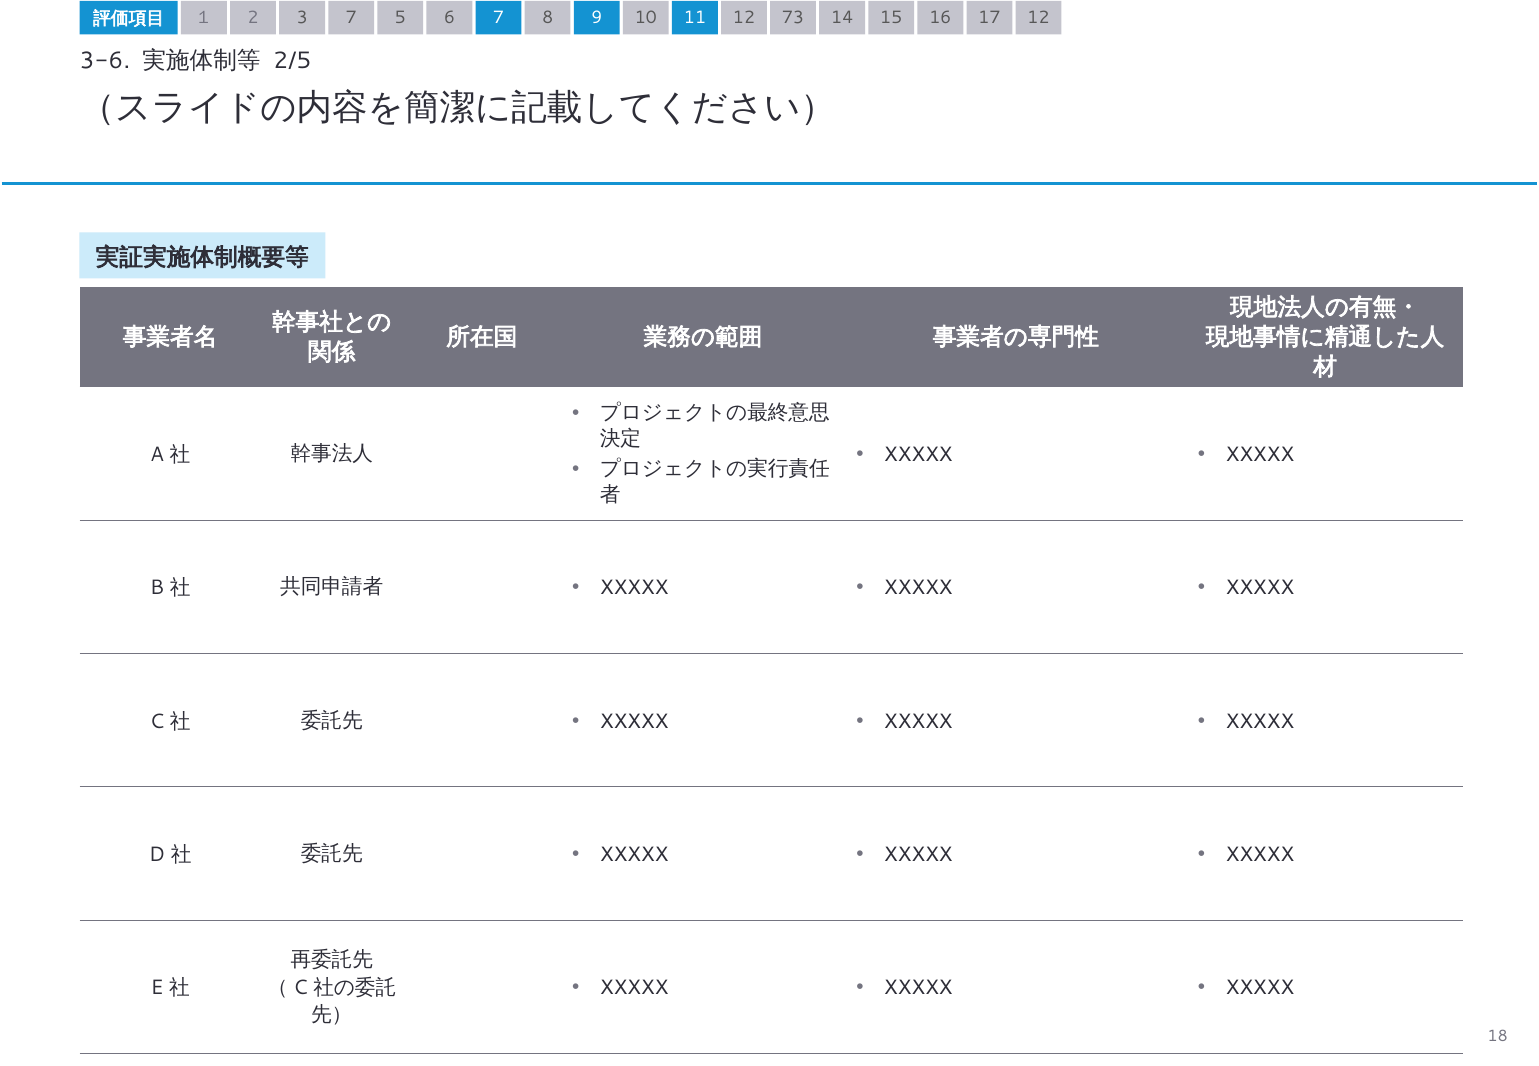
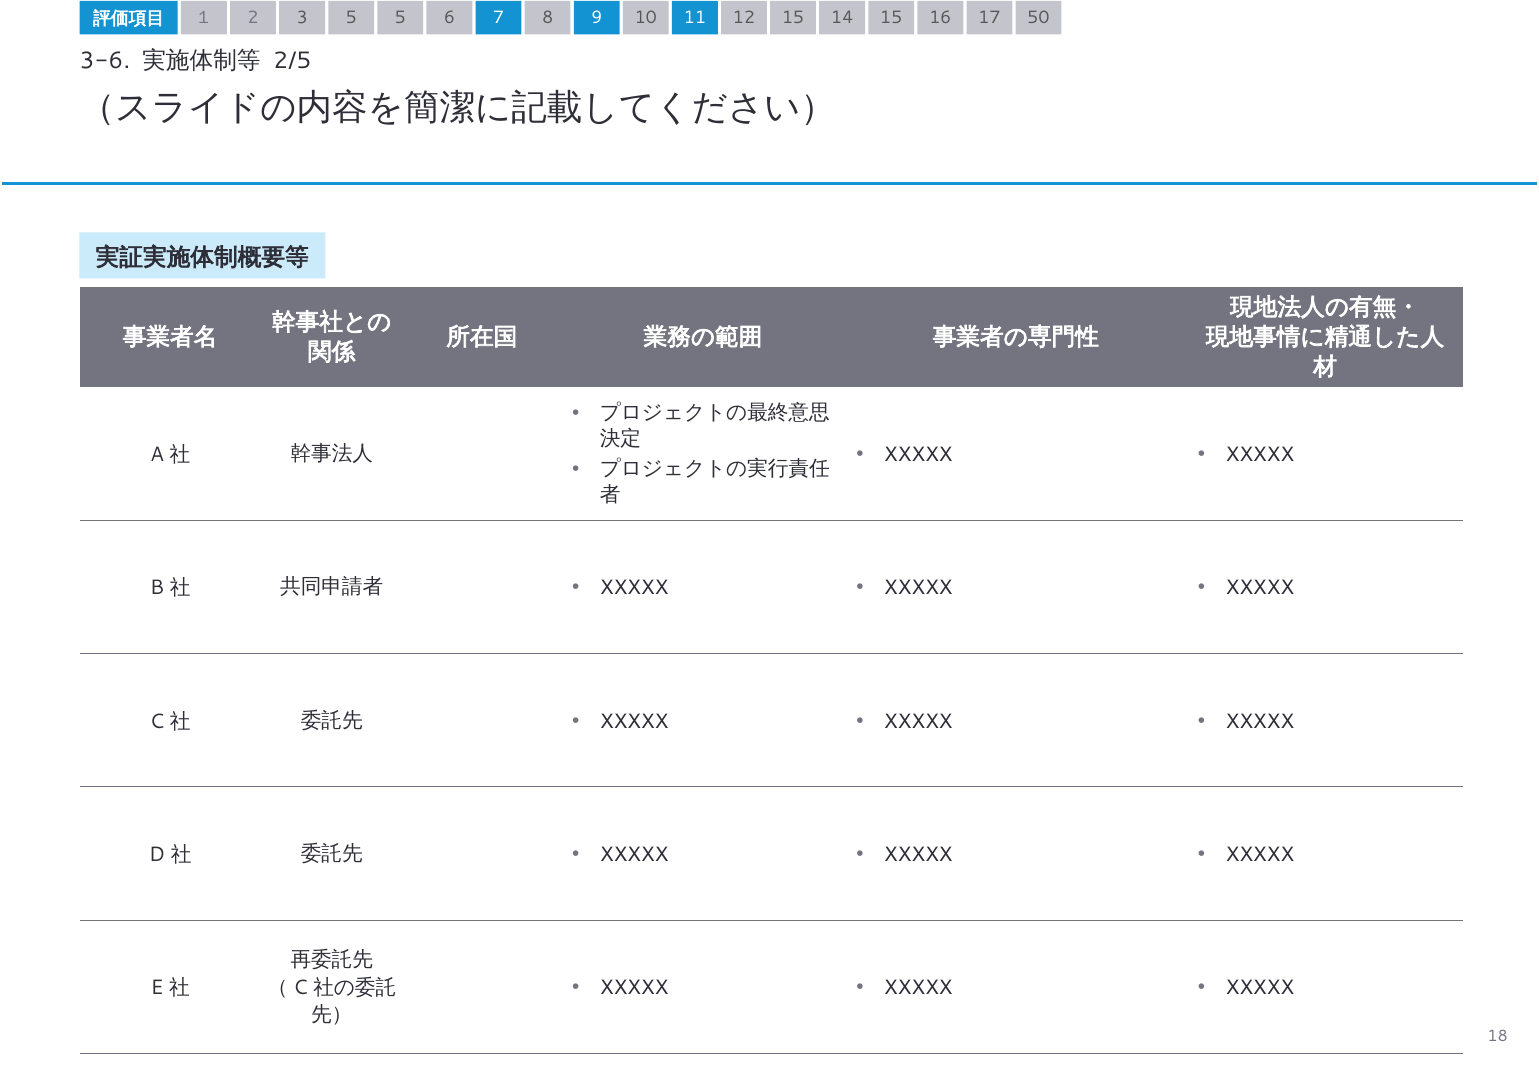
3 7: 7 -> 5
12 73: 73 -> 15
17 12: 12 -> 50
